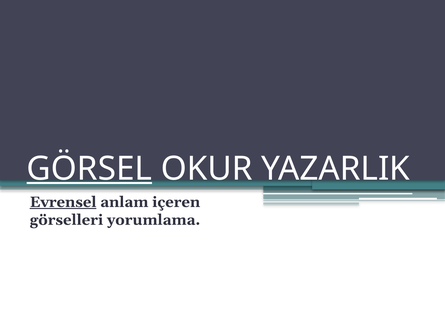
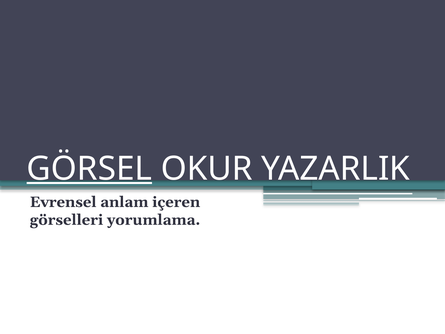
Evrensel underline: present -> none
